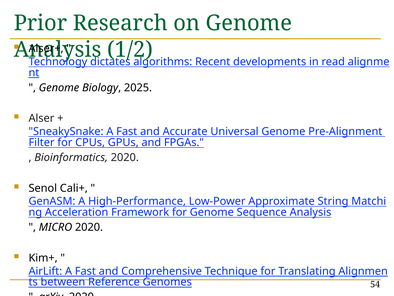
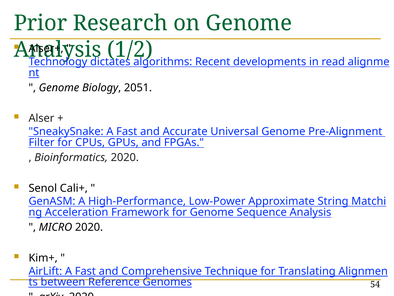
2025: 2025 -> 2051
